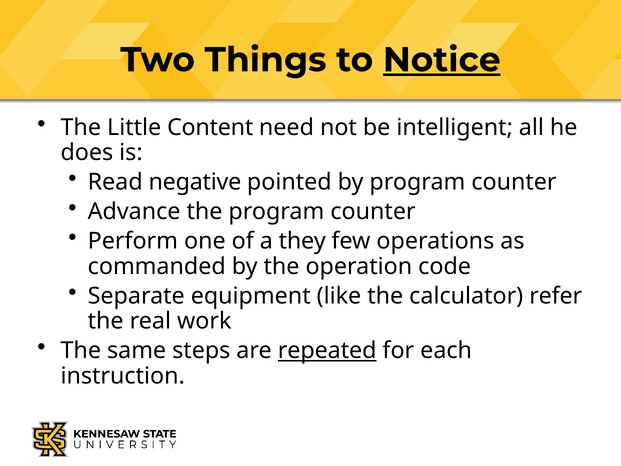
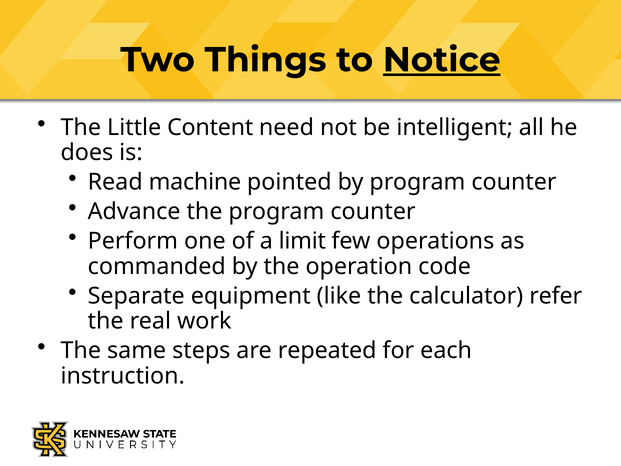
negative: negative -> machine
they: they -> limit
repeated underline: present -> none
